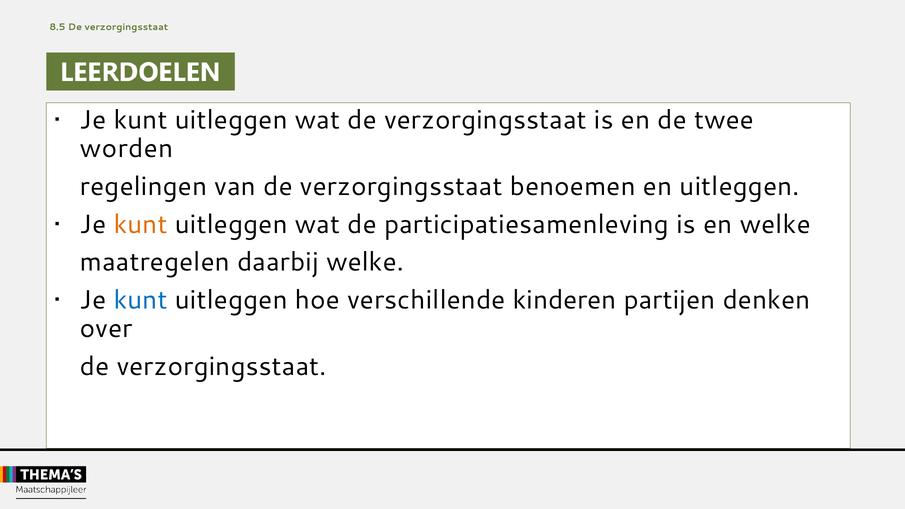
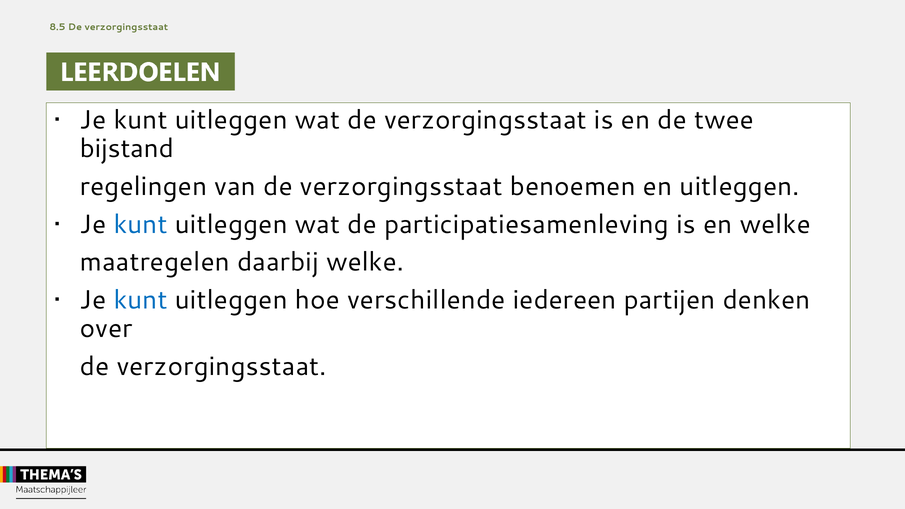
worden: worden -> bijstand
kunt at (141, 224) colour: orange -> blue
kinderen: kinderen -> iedereen
